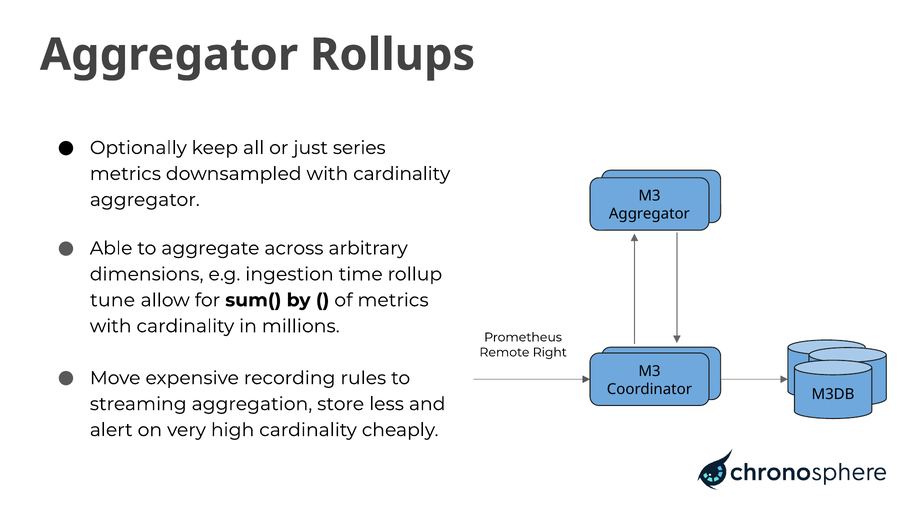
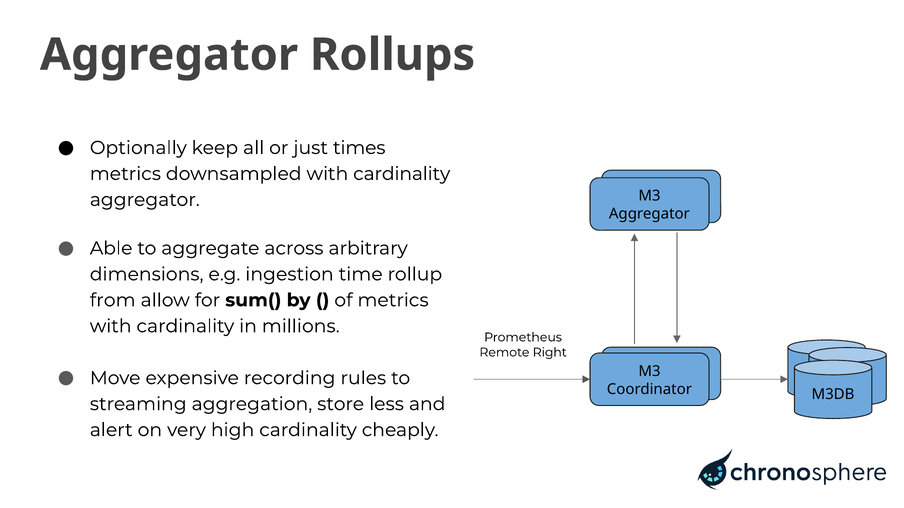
series: series -> times
tune: tune -> from
